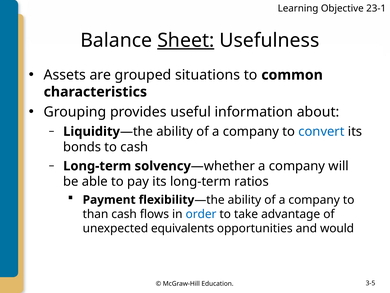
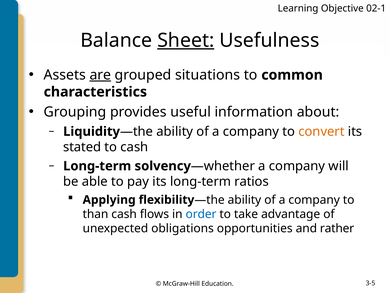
23-1: 23-1 -> 02-1
are underline: none -> present
convert colour: blue -> orange
bonds: bonds -> stated
Payment: Payment -> Applying
equivalents: equivalents -> obligations
would: would -> rather
